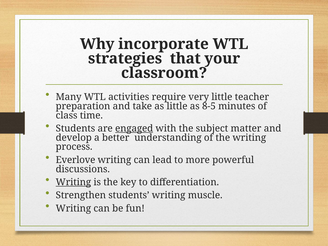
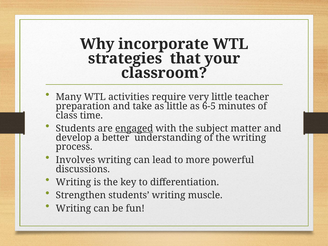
8-5: 8-5 -> 6-5
Everlove: Everlove -> Involves
Writing at (73, 182) underline: present -> none
